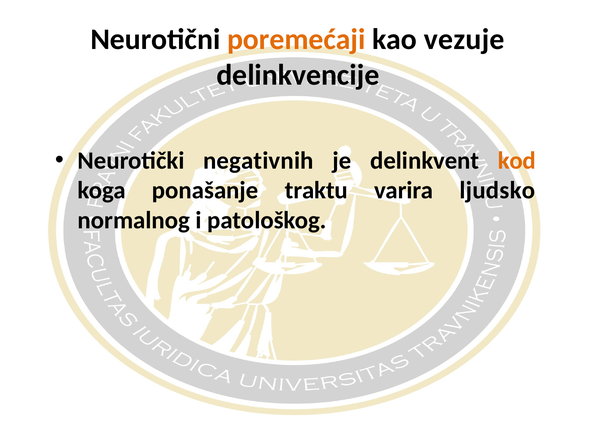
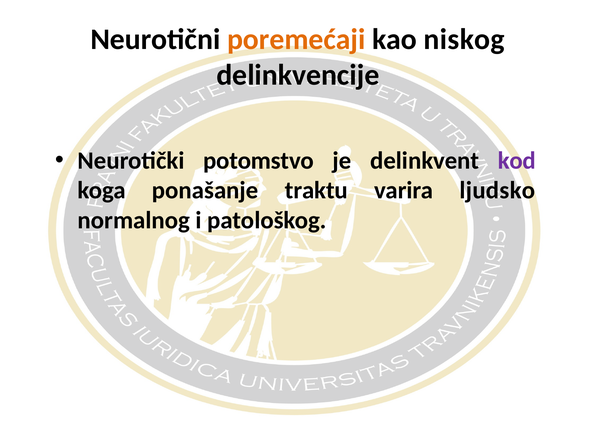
vezuje: vezuje -> niskog
negativnih: negativnih -> potomstvo
kod colour: orange -> purple
